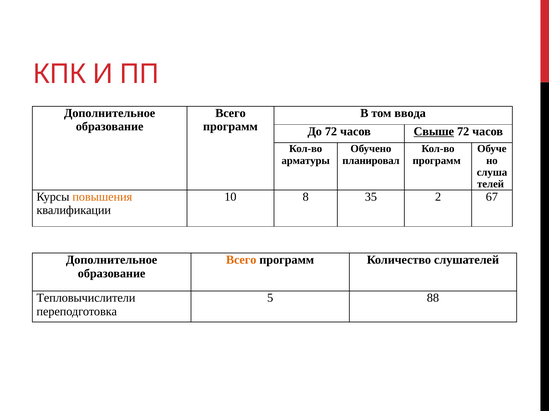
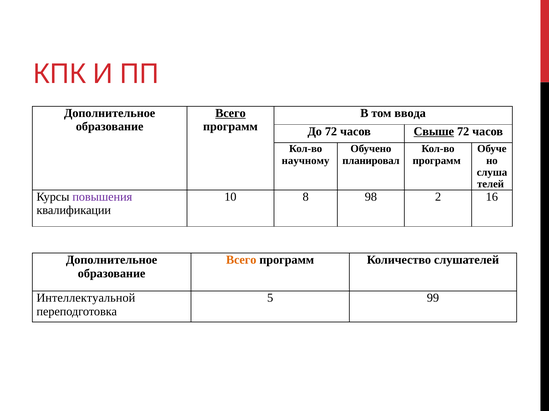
Всего at (231, 113) underline: none -> present
арматуры: арматуры -> научному
повышения colour: orange -> purple
35: 35 -> 98
67: 67 -> 16
Тепловычислители: Тепловычислители -> Интеллектуальной
88: 88 -> 99
